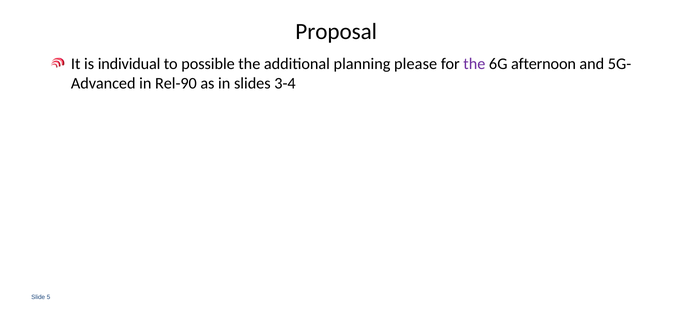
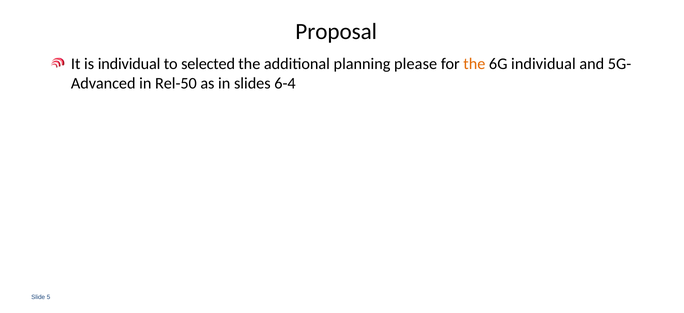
possible: possible -> selected
the at (474, 64) colour: purple -> orange
6G afternoon: afternoon -> individual
Rel-90: Rel-90 -> Rel-50
3-4: 3-4 -> 6-4
